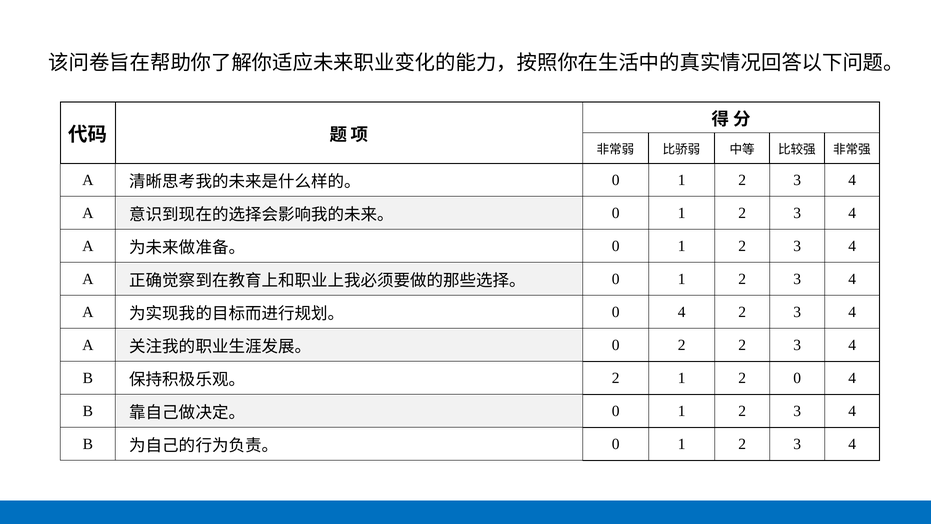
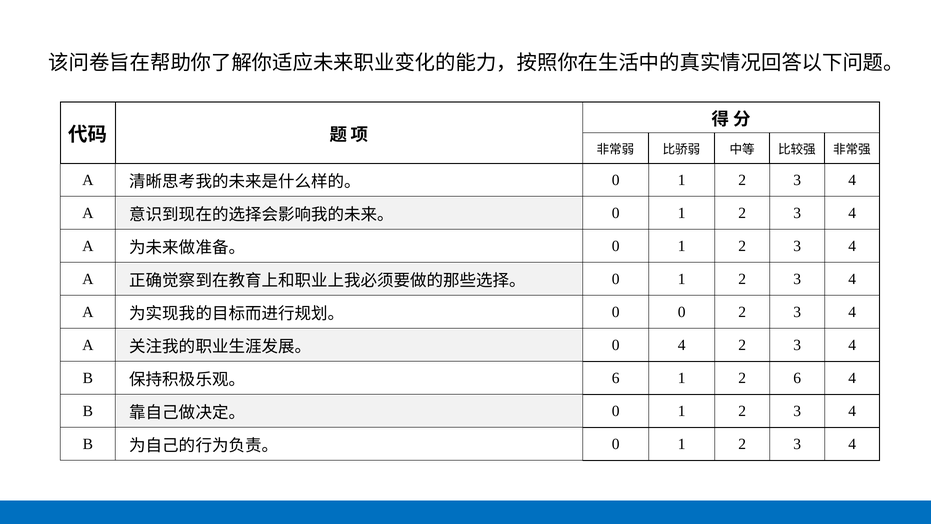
4 at (682, 312): 4 -> 0
0 2: 2 -> 4
2 at (616, 378): 2 -> 6
2 0: 0 -> 6
